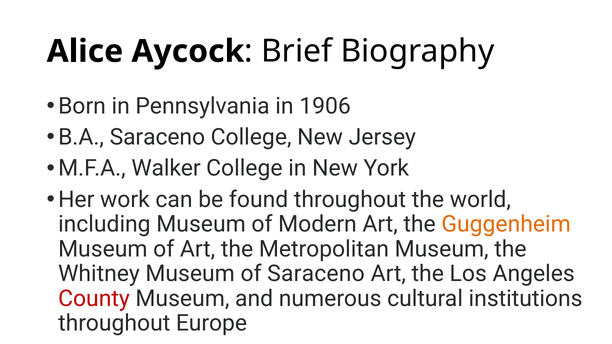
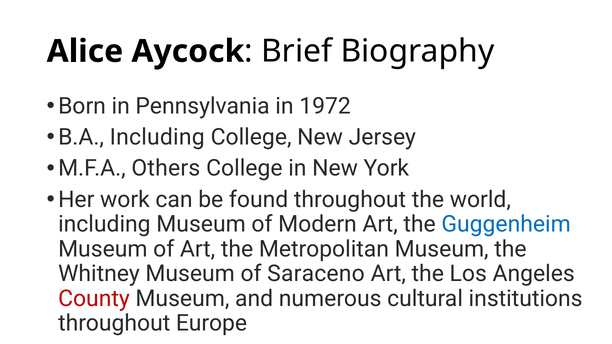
1906: 1906 -> 1972
B.A Saraceno: Saraceno -> Including
Walker: Walker -> Others
Guggenheim colour: orange -> blue
